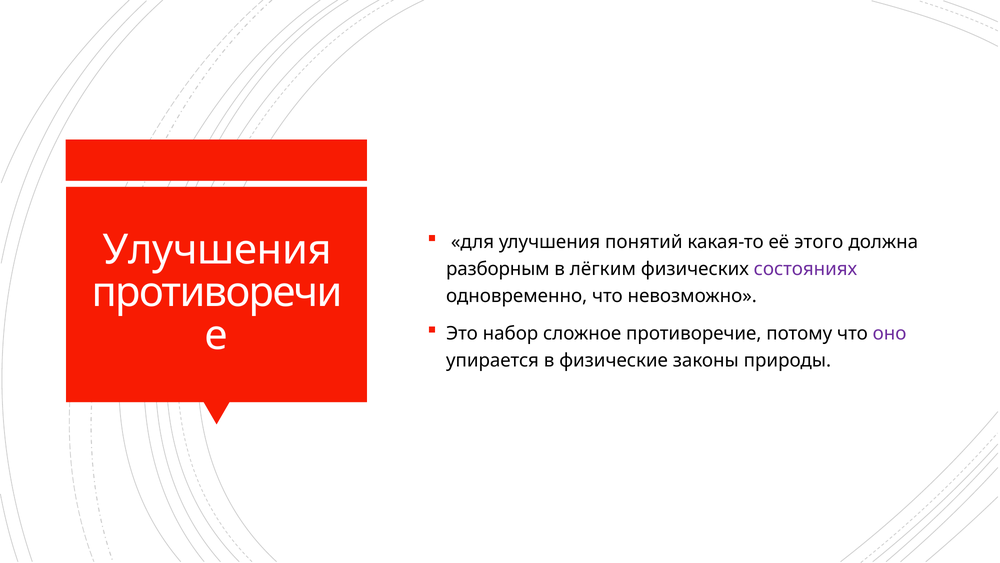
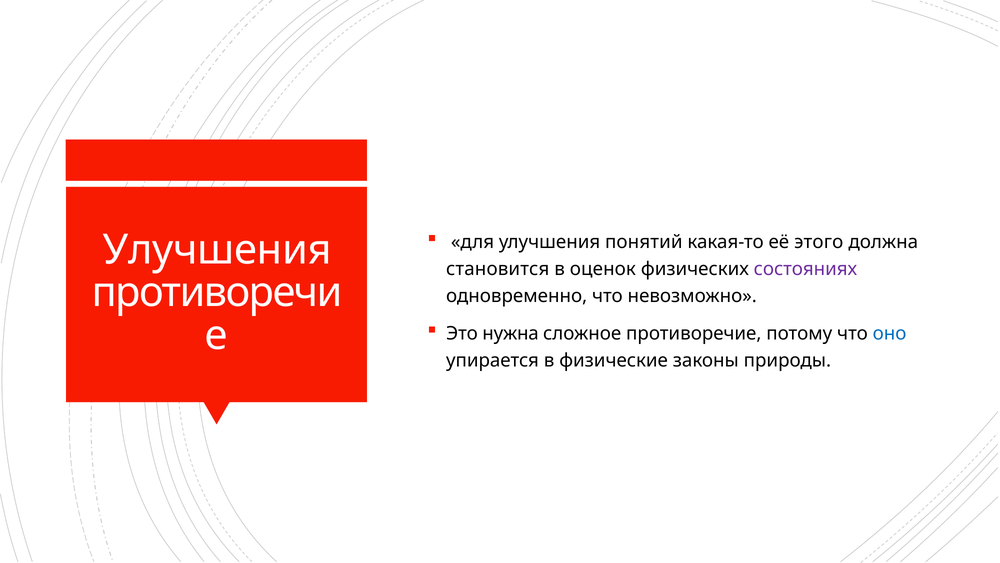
разборным: разборным -> становится
лёгким: лёгким -> оценок
набор: набор -> нужна
оно colour: purple -> blue
